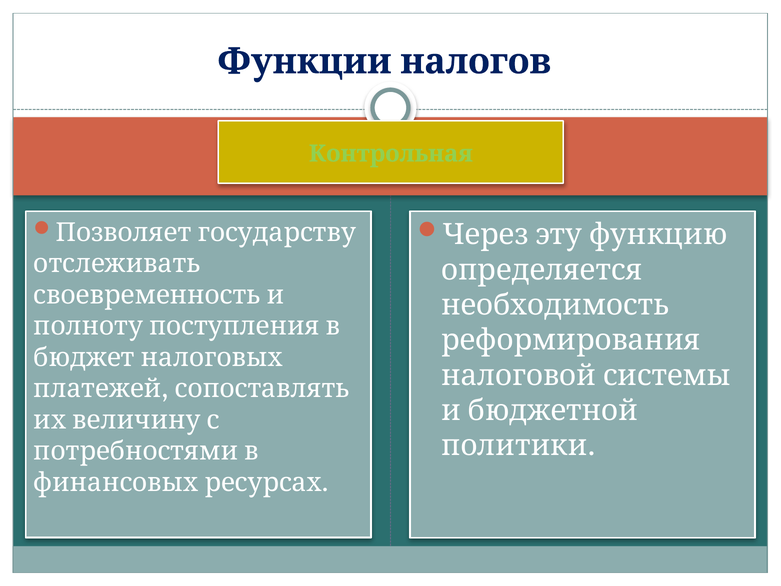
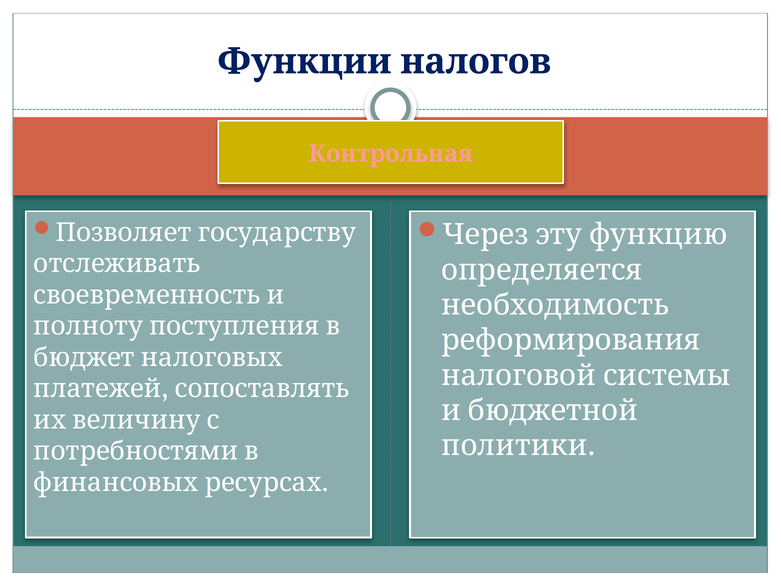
Контрольная colour: light green -> pink
